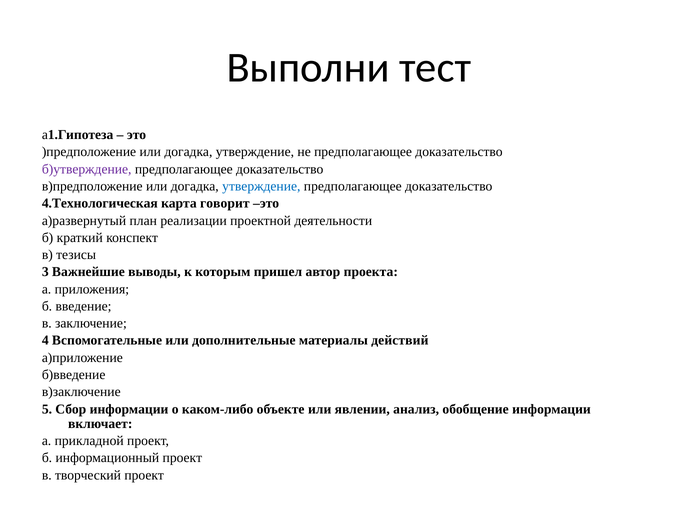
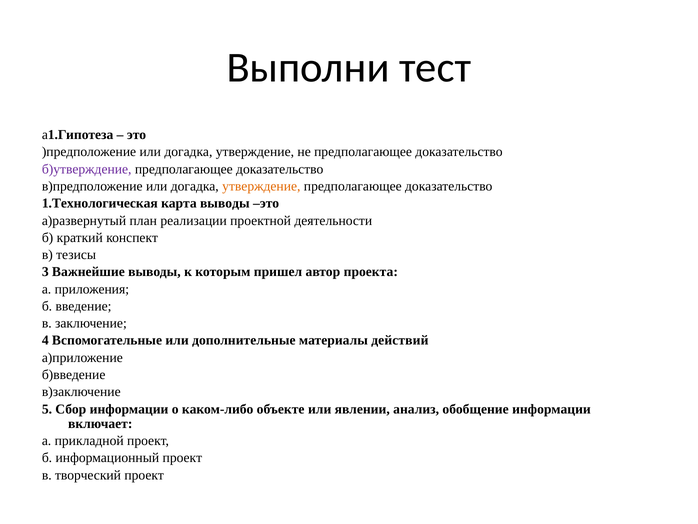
утверждение at (261, 186) colour: blue -> orange
4.Технологическая: 4.Технологическая -> 1.Технологическая
карта говорит: говорит -> выводы
